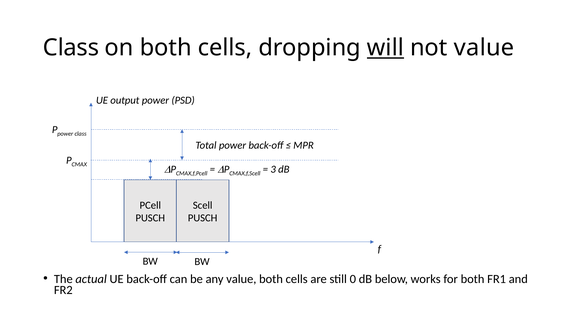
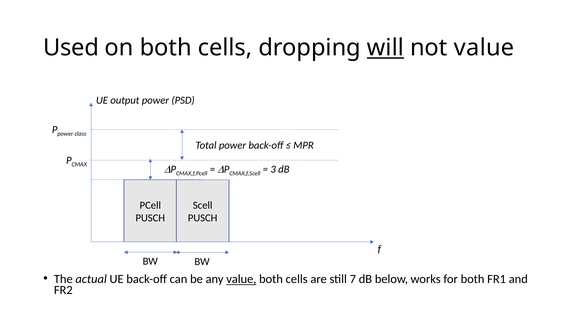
Class at (71, 48): Class -> Used
value at (241, 279) underline: none -> present
0: 0 -> 7
